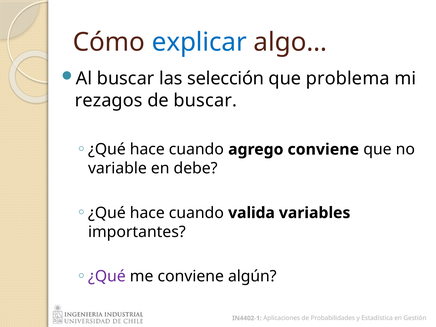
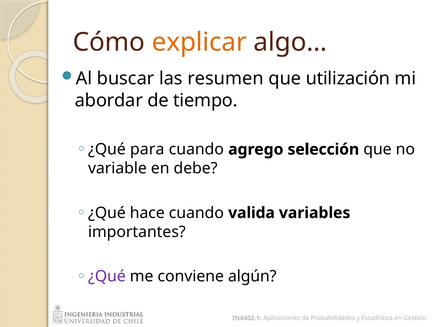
explicar colour: blue -> orange
selección: selección -> resumen
problema: problema -> utilización
rezagos: rezagos -> abordar
de buscar: buscar -> tiempo
hace at (147, 149): hace -> para
agrego conviene: conviene -> selección
